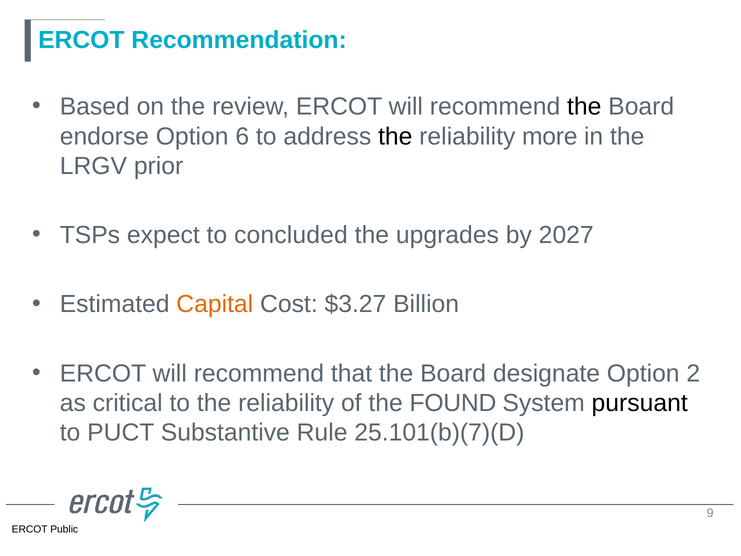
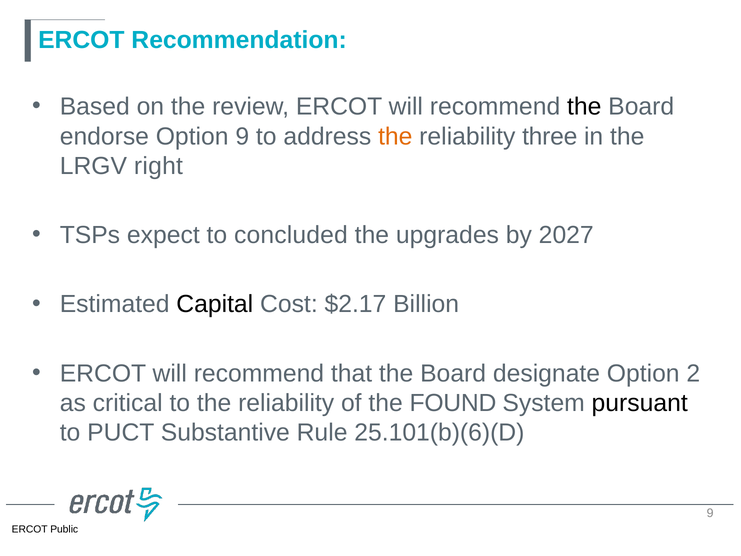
Option 6: 6 -> 9
the at (395, 136) colour: black -> orange
more: more -> three
prior: prior -> right
Capital colour: orange -> black
$3.27: $3.27 -> $2.17
25.101(b)(7)(D: 25.101(b)(7)(D -> 25.101(b)(6)(D
